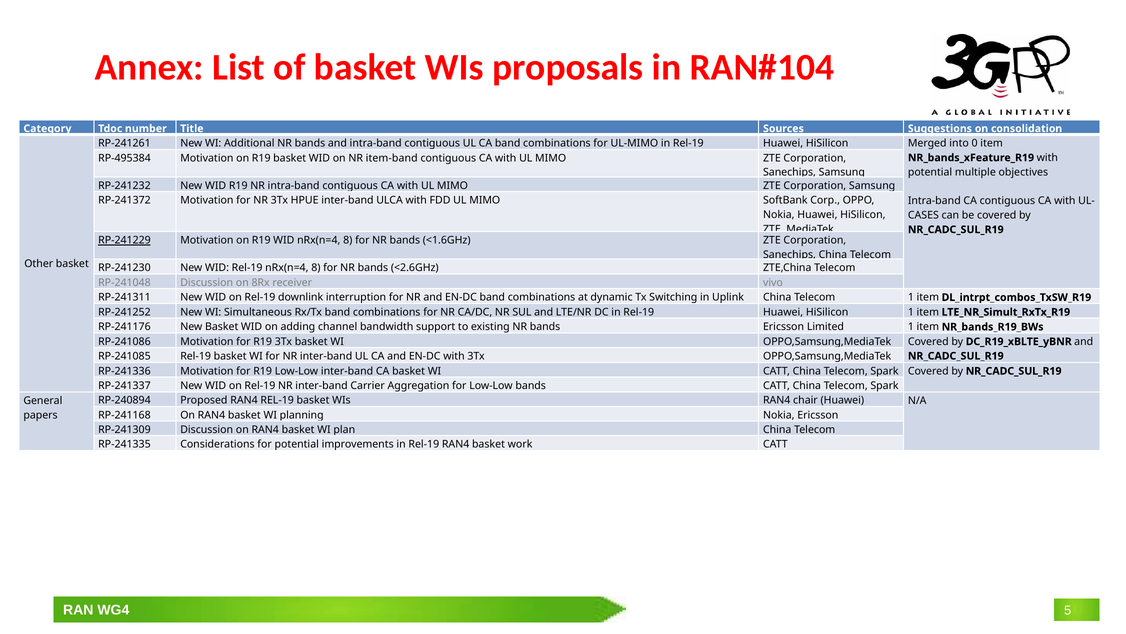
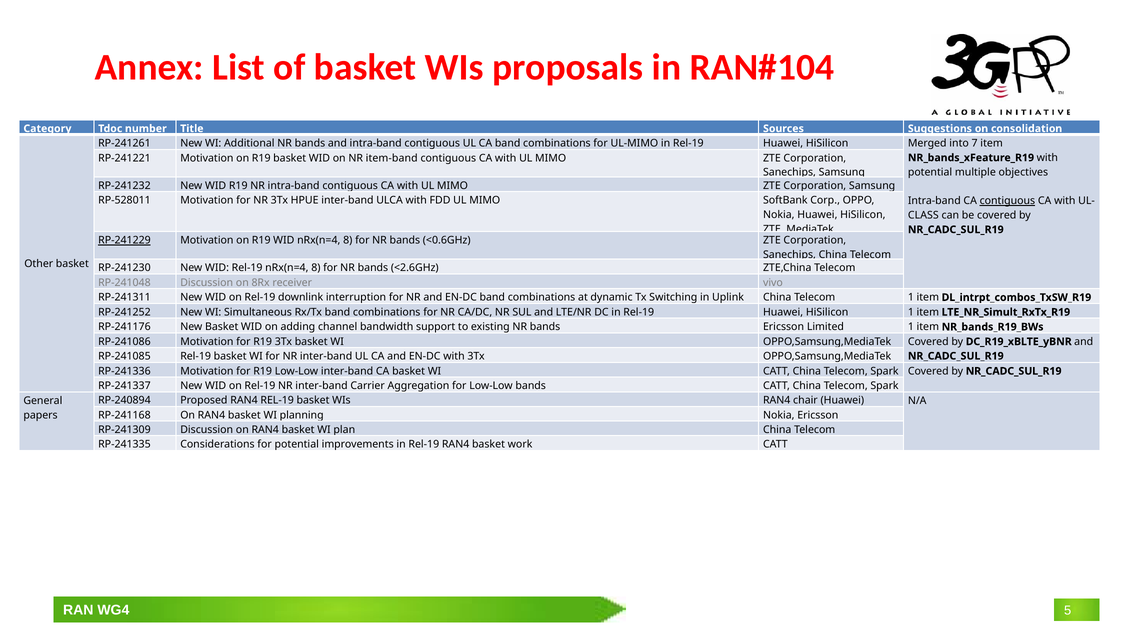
0: 0 -> 7
RP-495384: RP-495384 -> RP-241221
RP-241372: RP-241372 -> RP-528011
contiguous at (1007, 201) underline: none -> present
CASES: CASES -> CLASS
<1.6GHz: <1.6GHz -> <0.6GHz
